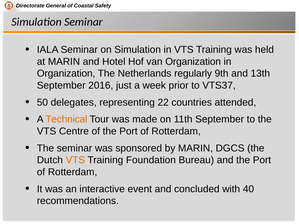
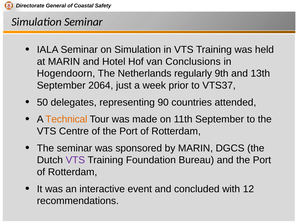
van Organization: Organization -> Conclusions
Organization at (66, 74): Organization -> Hogendoorn
2016: 2016 -> 2064
22: 22 -> 90
VTS at (75, 160) colour: orange -> purple
40: 40 -> 12
